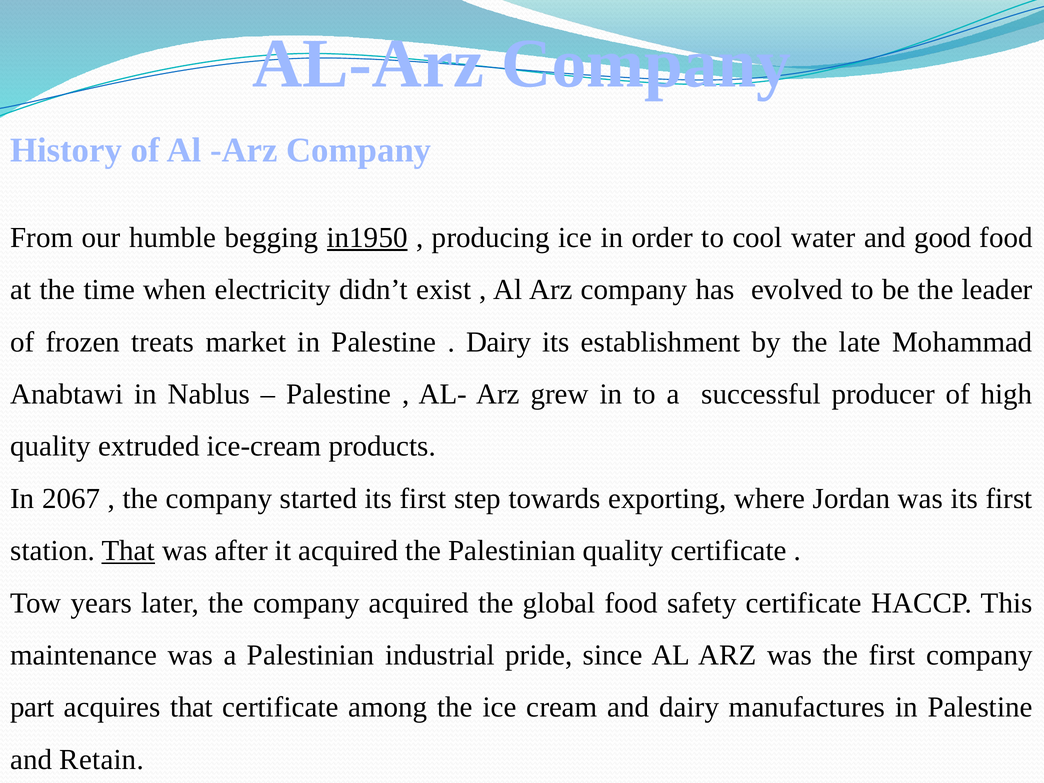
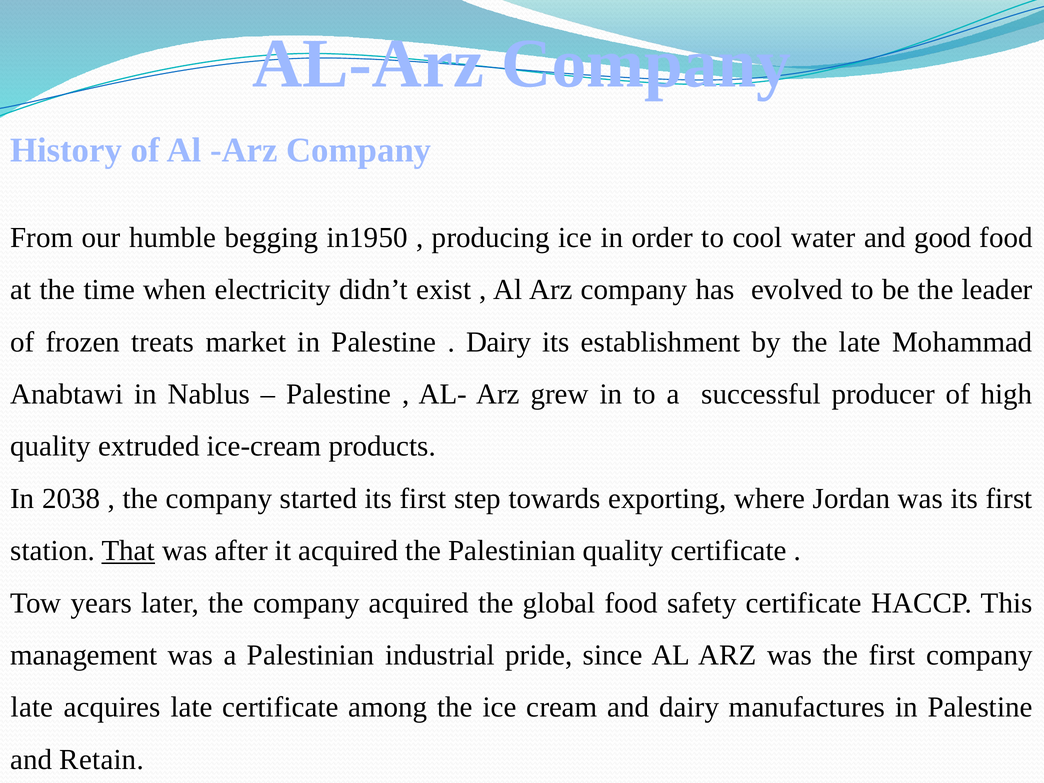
in1950 underline: present -> none
2067: 2067 -> 2038
maintenance: maintenance -> management
part at (32, 707): part -> late
acquires that: that -> late
